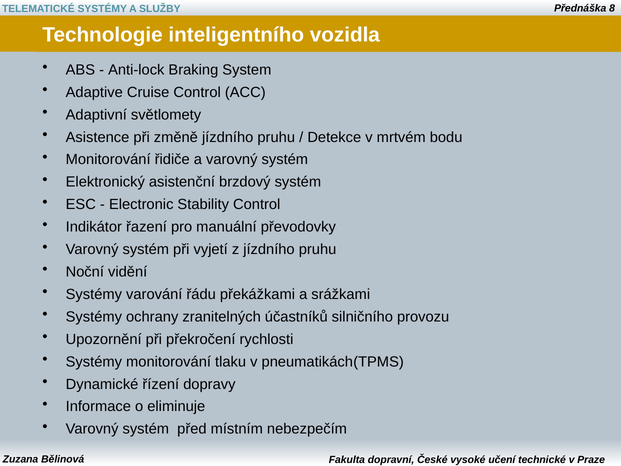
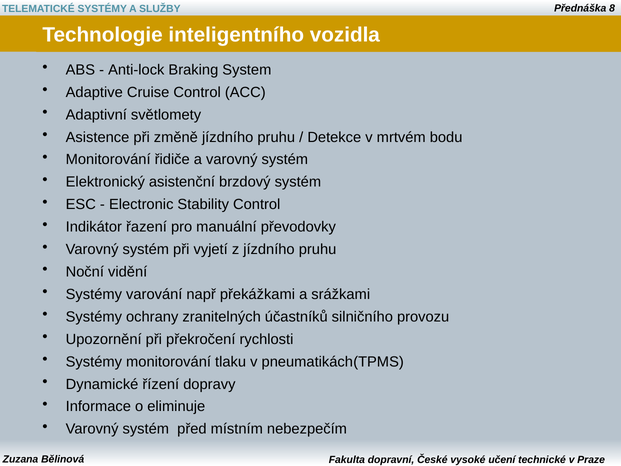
řádu: řádu -> např
